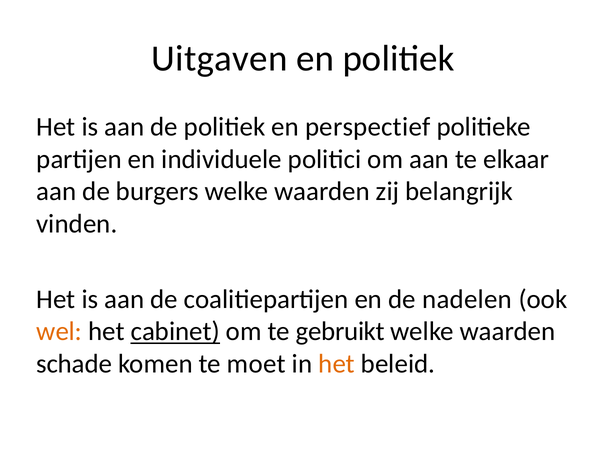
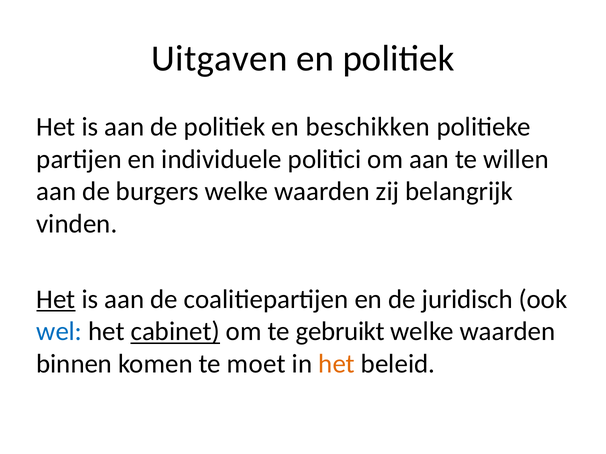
perspectief: perspectief -> beschikken
elkaar: elkaar -> willen
Het at (56, 300) underline: none -> present
nadelen: nadelen -> juridisch
wel colour: orange -> blue
schade: schade -> binnen
